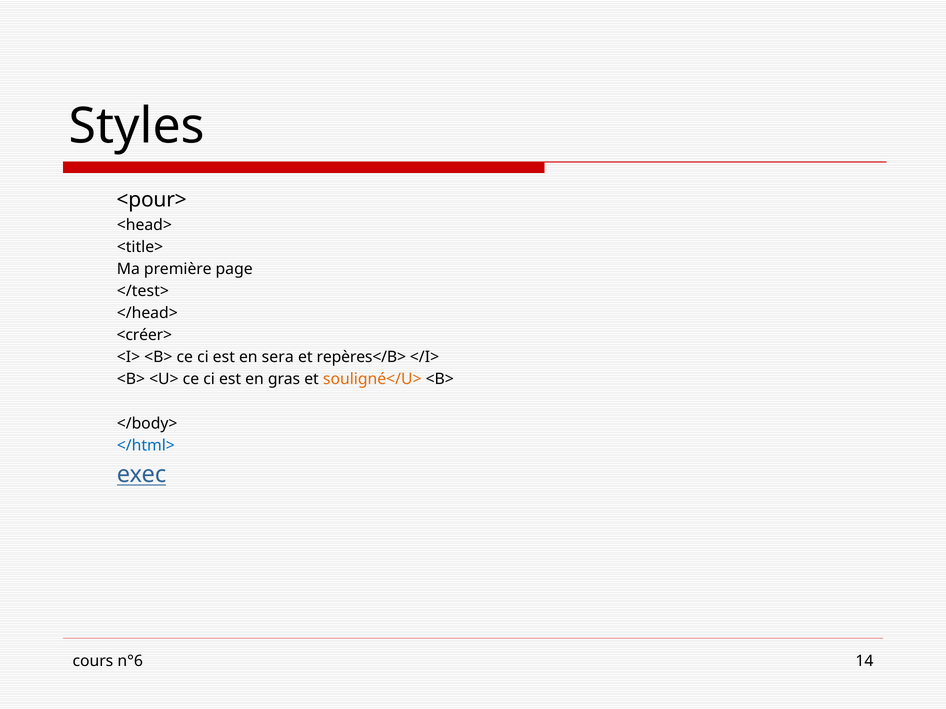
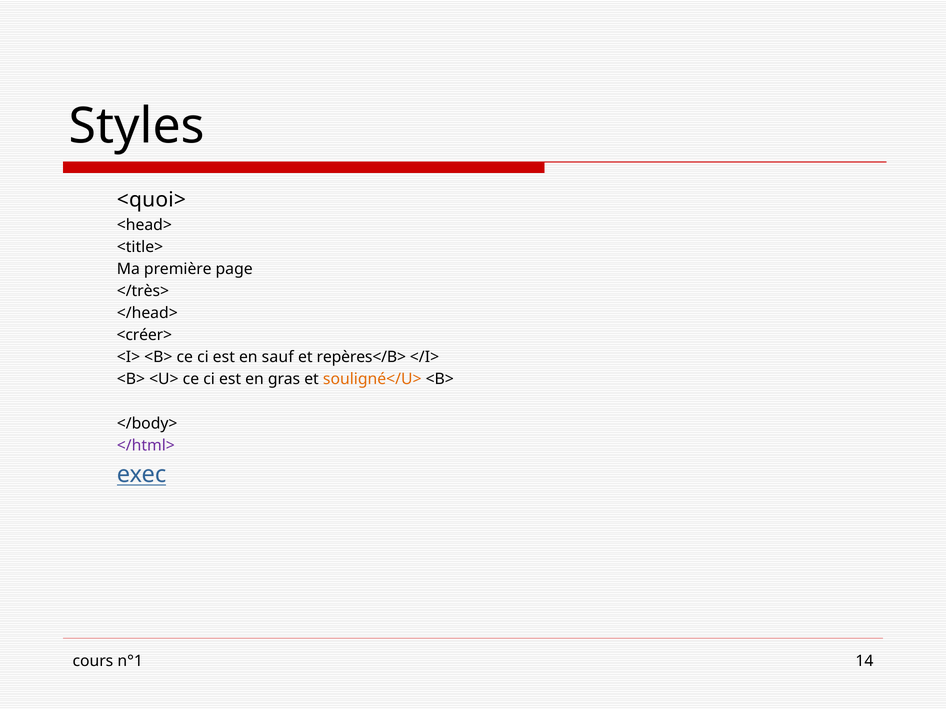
<pour>: <pour> -> <quoi>
</test>: </test> -> </très>
sera: sera -> sauf
</html> colour: blue -> purple
n°6: n°6 -> n°1
